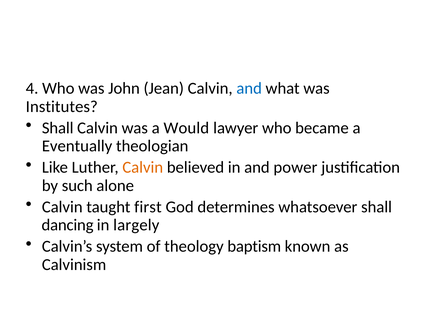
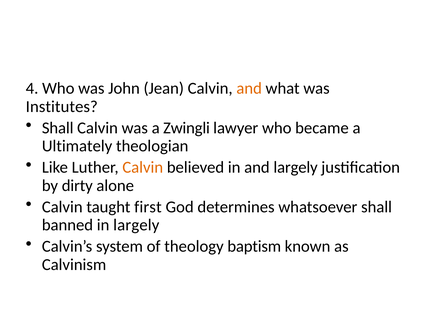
and at (249, 88) colour: blue -> orange
Would: Would -> Zwingli
Eventually: Eventually -> Ultimately
and power: power -> largely
such: such -> dirty
dancing: dancing -> banned
